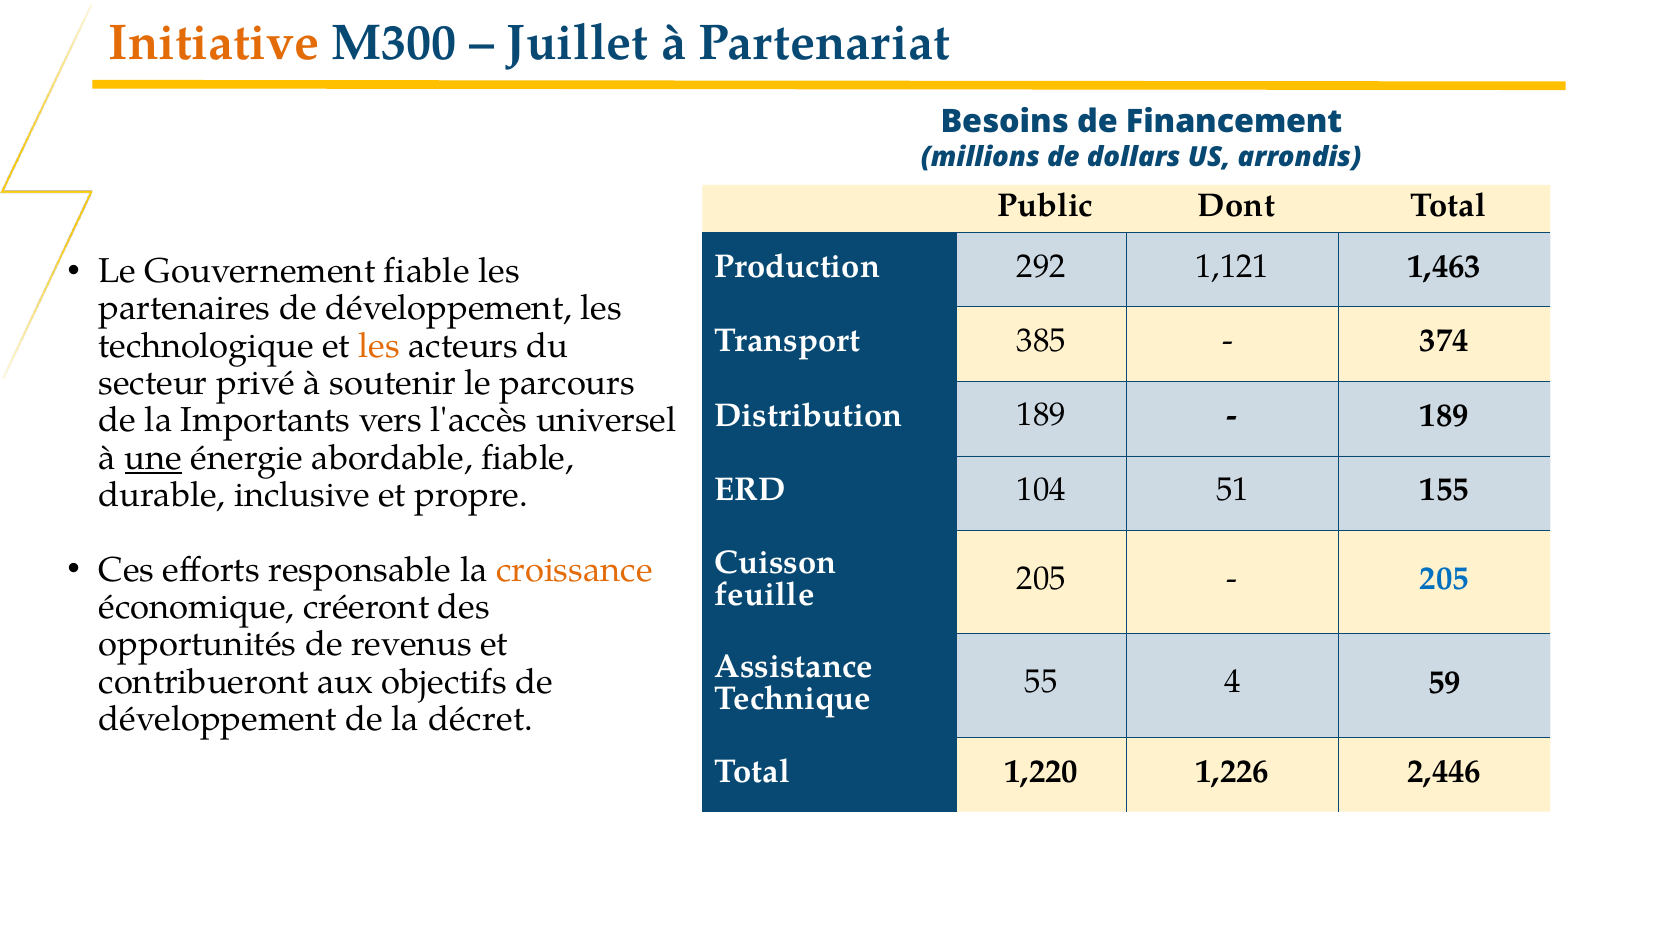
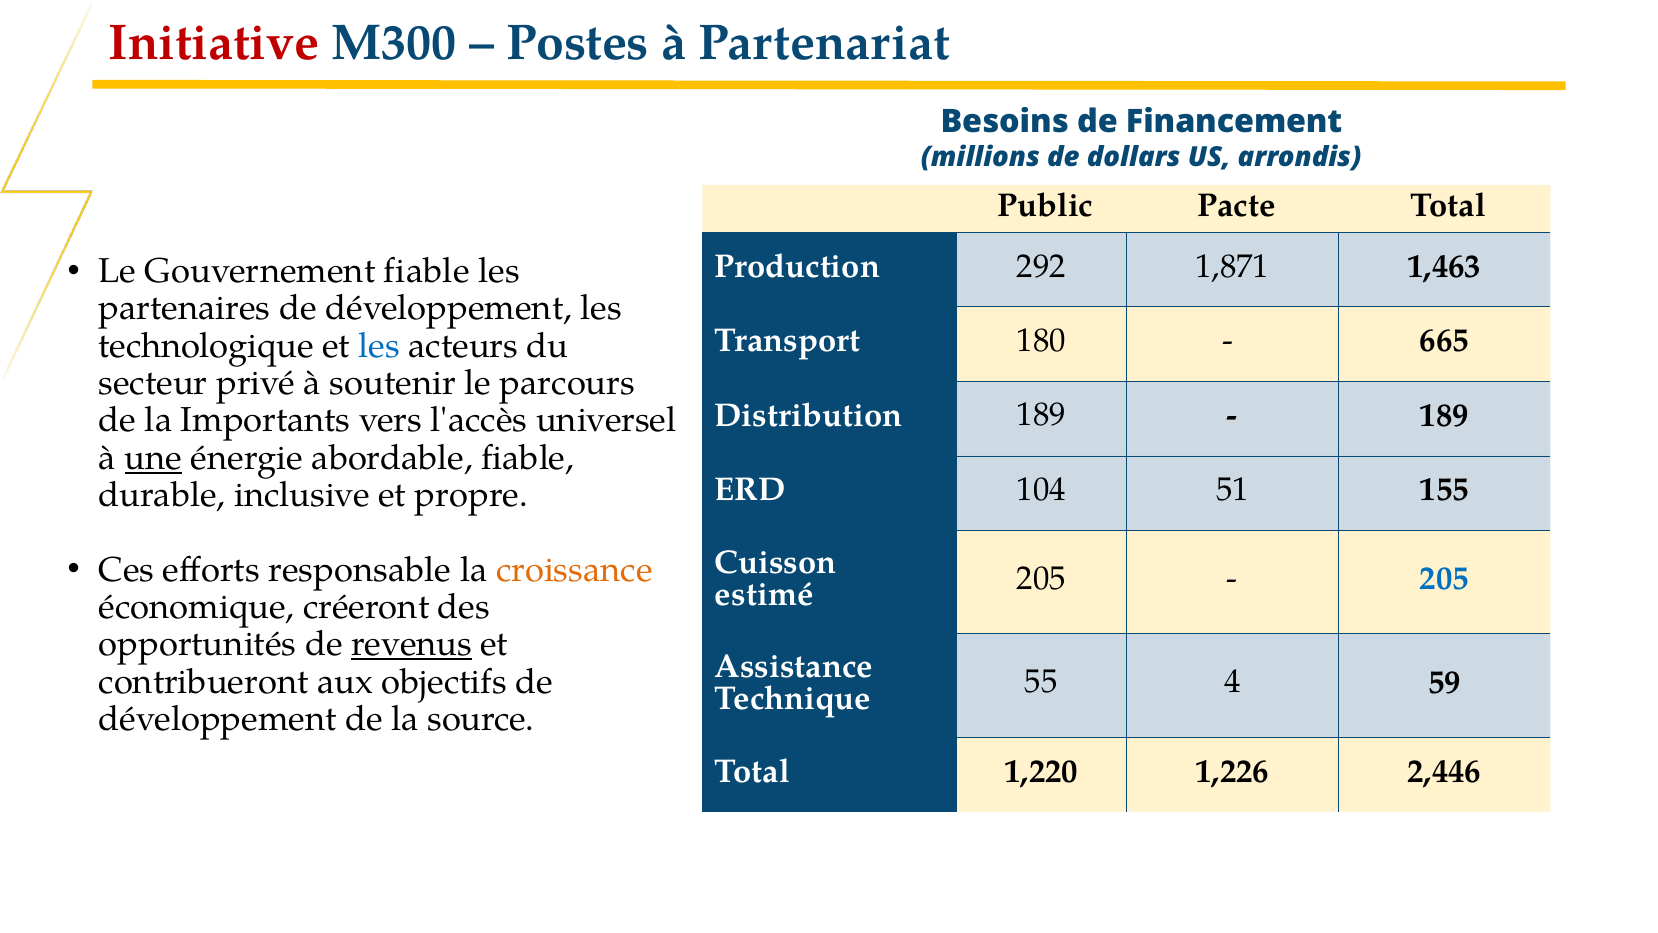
Initiative colour: orange -> red
Juillet: Juillet -> Postes
Dont: Dont -> Pacte
1,121: 1,121 -> 1,871
385: 385 -> 180
374: 374 -> 665
les at (379, 346) colour: orange -> blue
feuille: feuille -> estimé
revenus underline: none -> present
décret: décret -> source
